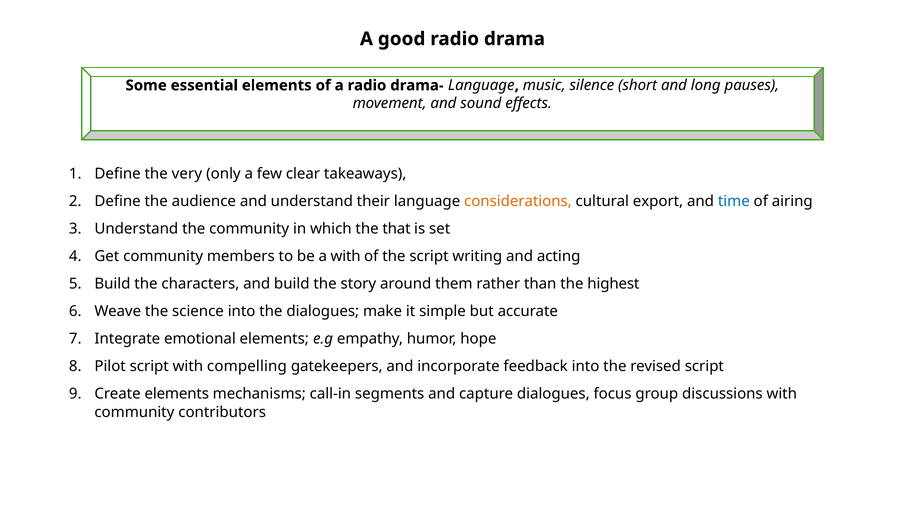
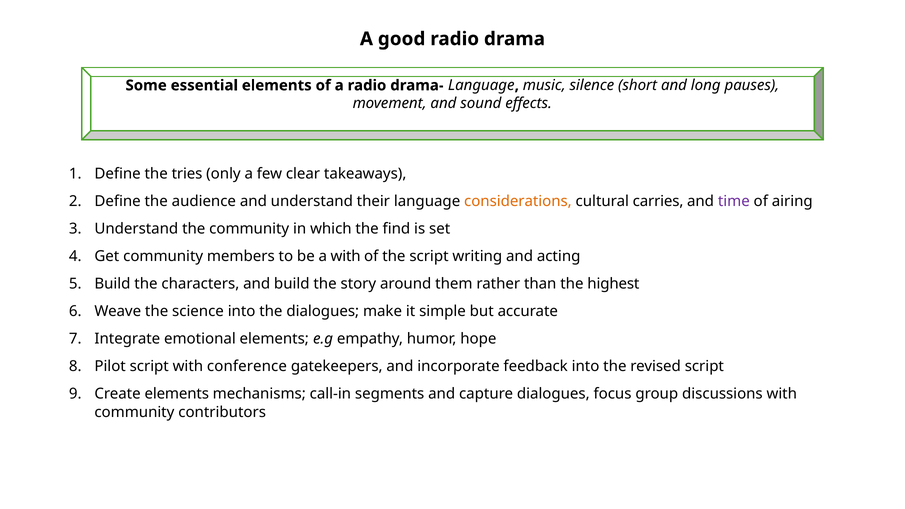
very: very -> tries
export: export -> carries
time colour: blue -> purple
that: that -> find
compelling: compelling -> conference
